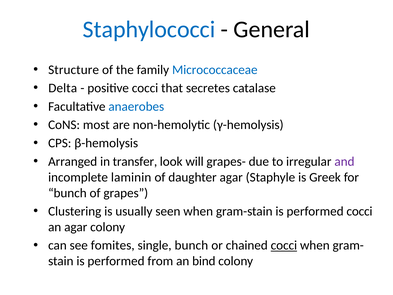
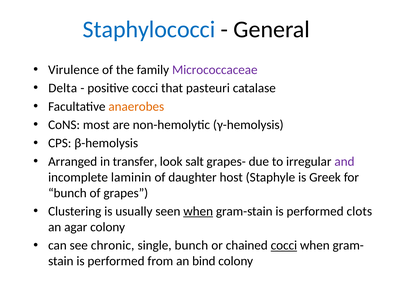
Structure: Structure -> Virulence
Micrococcaceae colour: blue -> purple
secretes: secretes -> pasteuri
anaerobes colour: blue -> orange
will: will -> salt
daughter agar: agar -> host
when at (198, 211) underline: none -> present
performed cocci: cocci -> clots
fomites: fomites -> chronic
